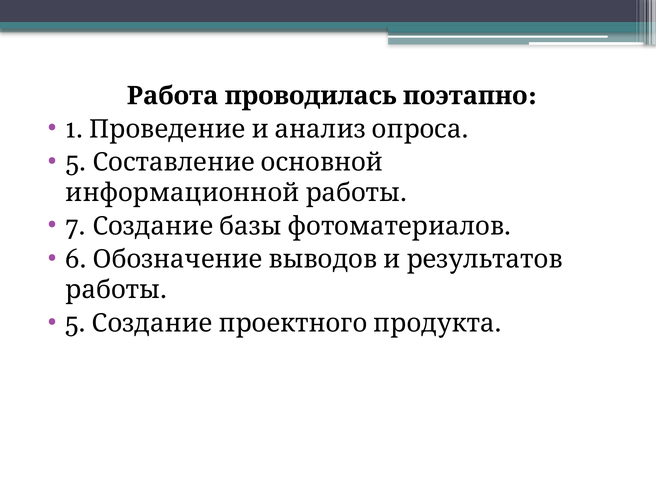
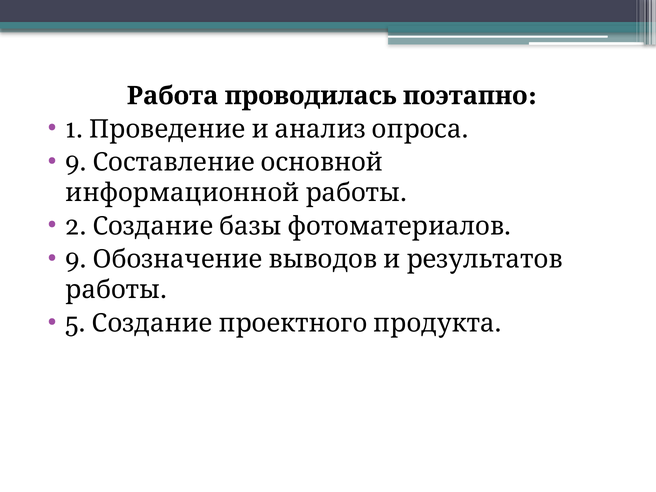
5 at (76, 162): 5 -> 9
7: 7 -> 2
6 at (76, 260): 6 -> 9
